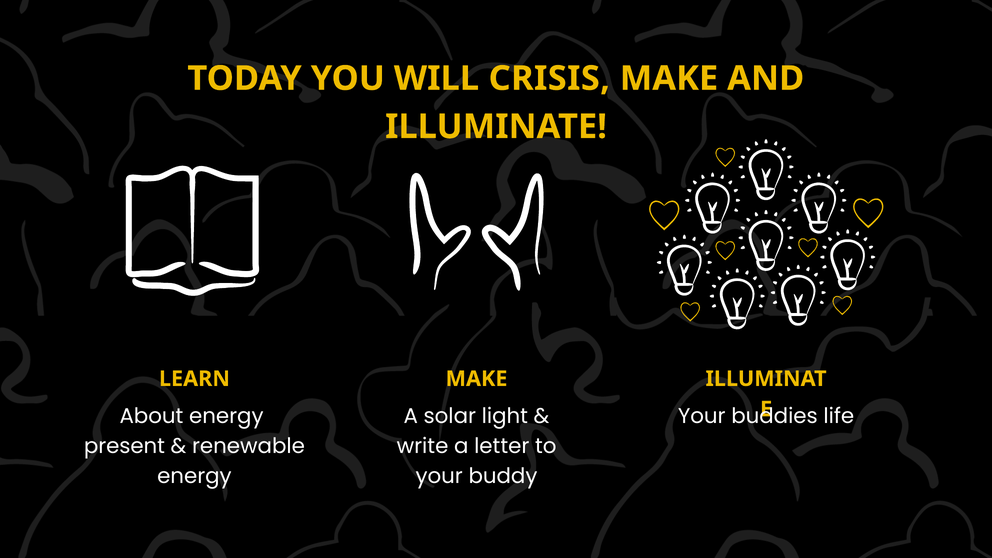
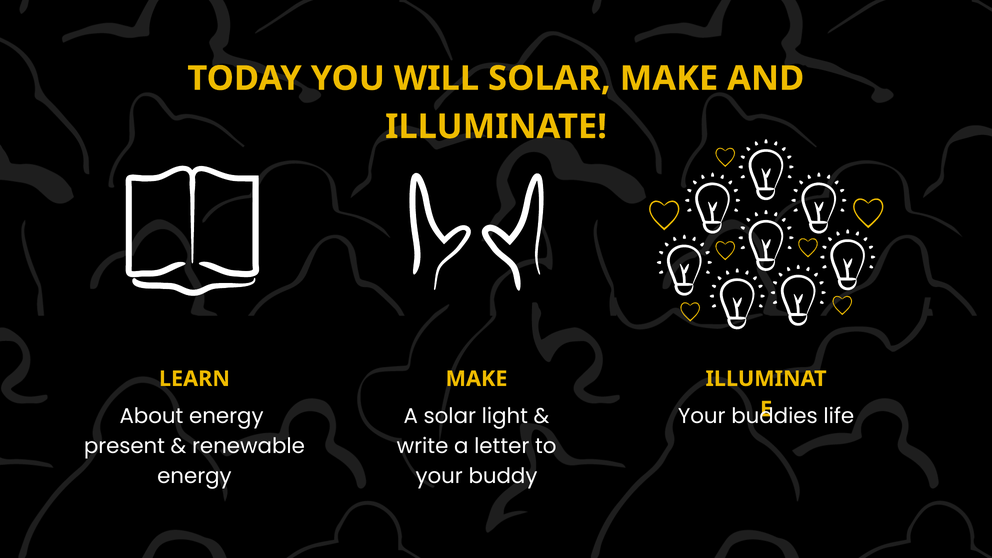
WILL CRISIS: CRISIS -> SOLAR
